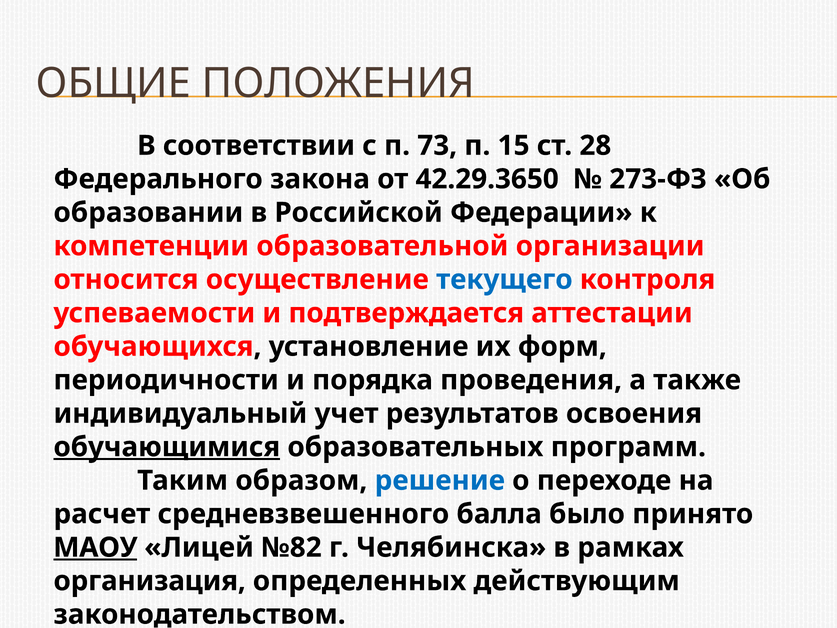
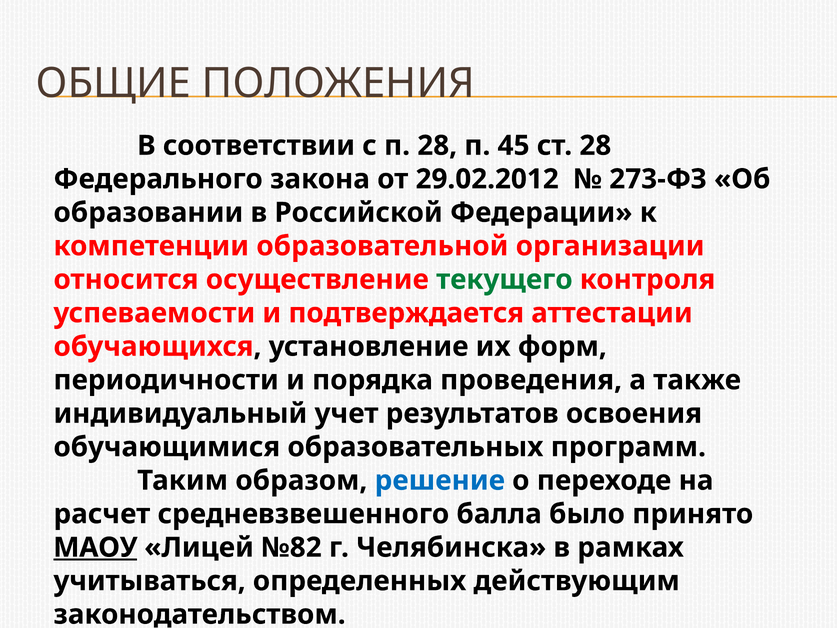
п 73: 73 -> 28
15: 15 -> 45
42.29.3650: 42.29.3650 -> 29.02.2012
текущего colour: blue -> green
обучающимися underline: present -> none
организация: организация -> учитываться
